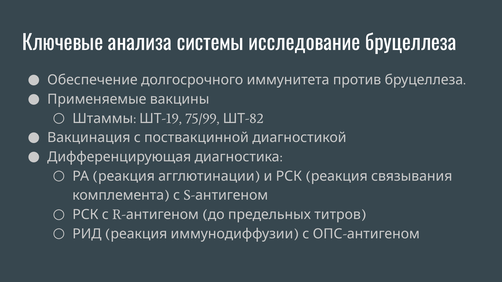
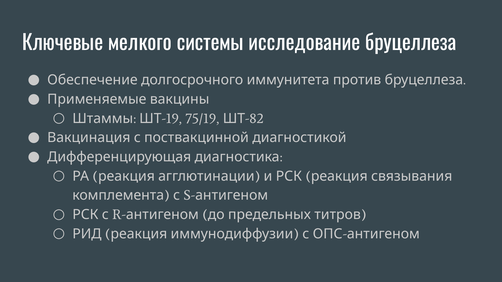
анализа: анализа -> мелкого
75/99: 75/99 -> 75/19
